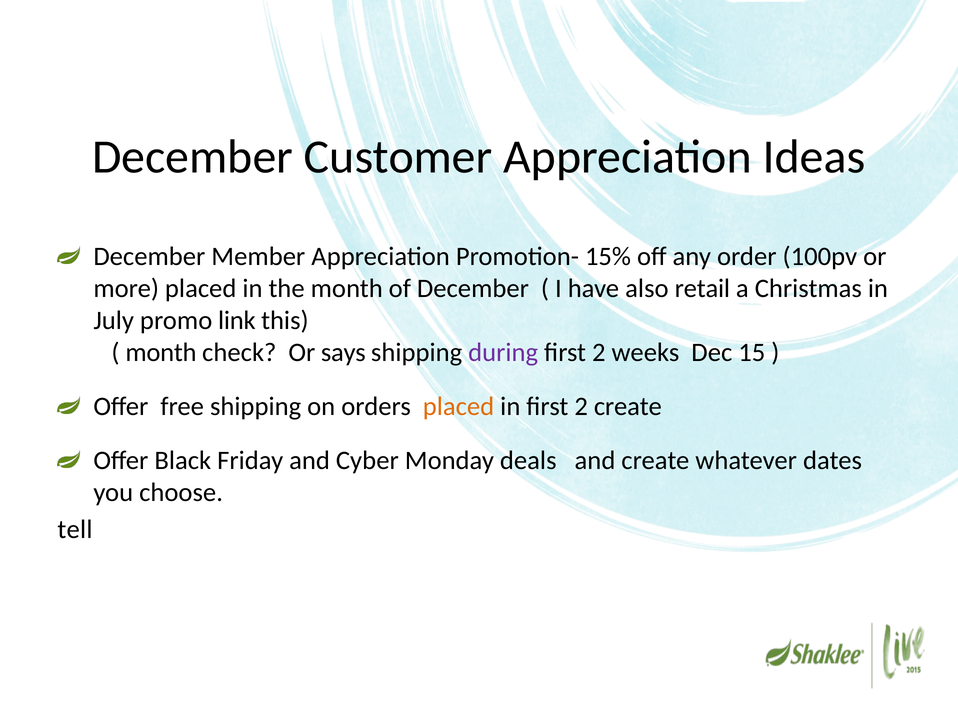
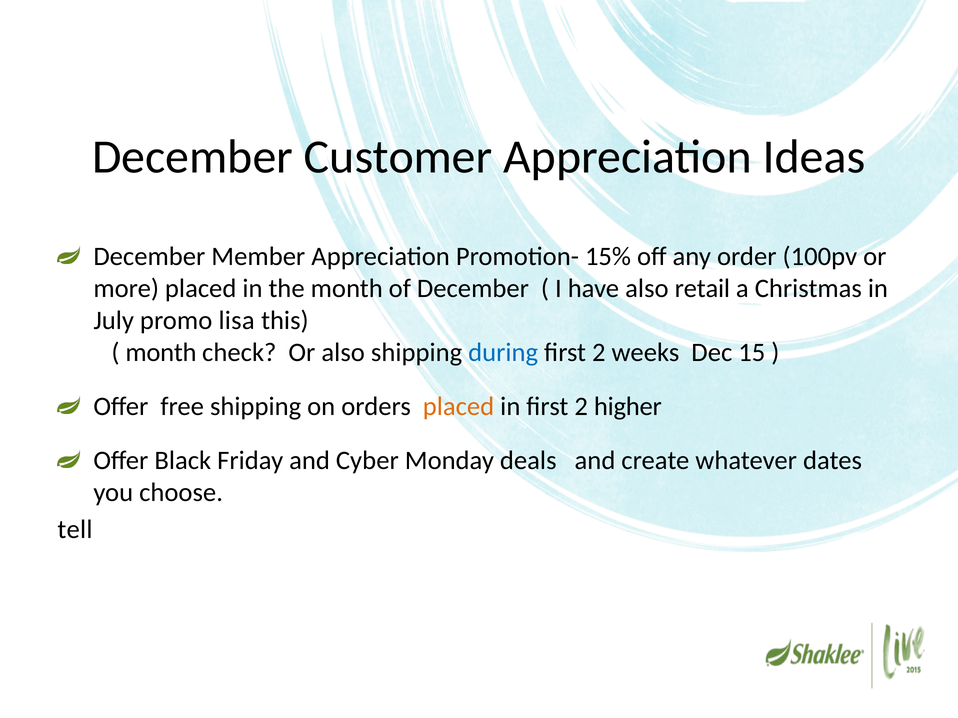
link: link -> lisa
Or says: says -> also
during colour: purple -> blue
2 create: create -> higher
